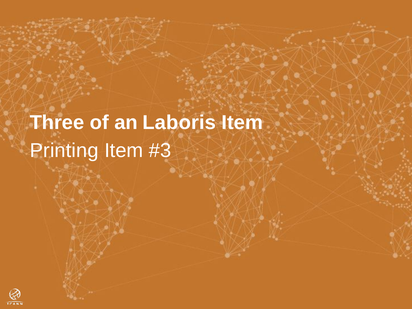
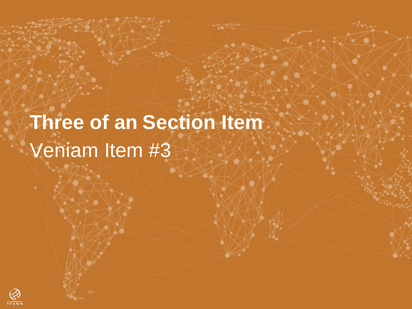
Laboris: Laboris -> Section
Printing: Printing -> Veniam
